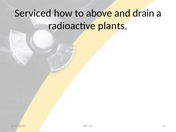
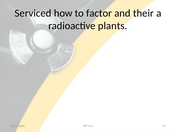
above: above -> factor
drain: drain -> their
